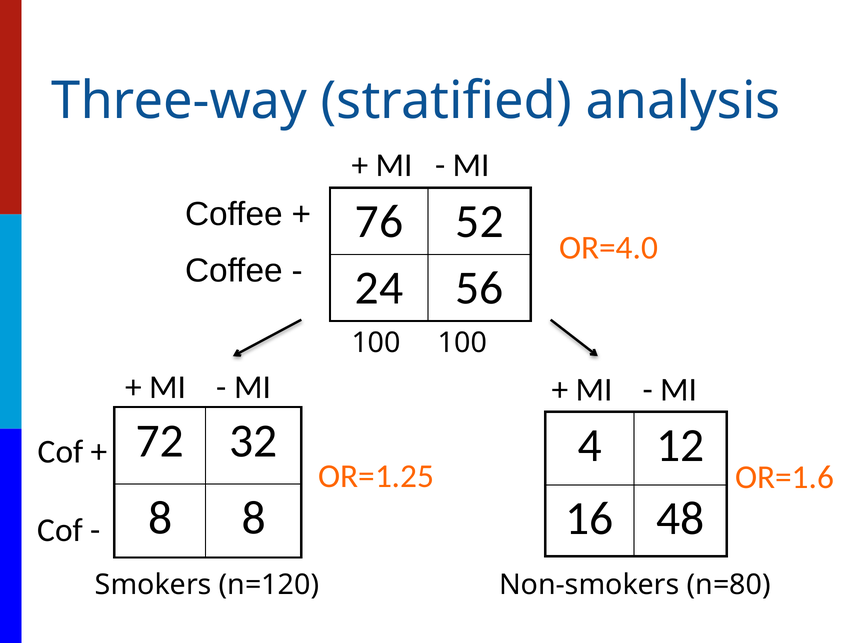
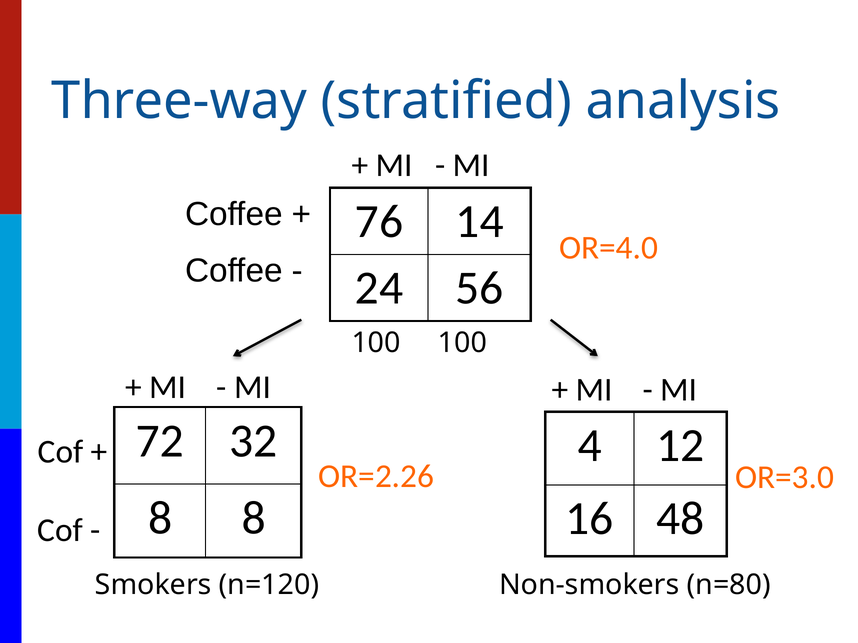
52: 52 -> 14
OR=1.25: OR=1.25 -> OR=2.26
OR=1.6: OR=1.6 -> OR=3.0
